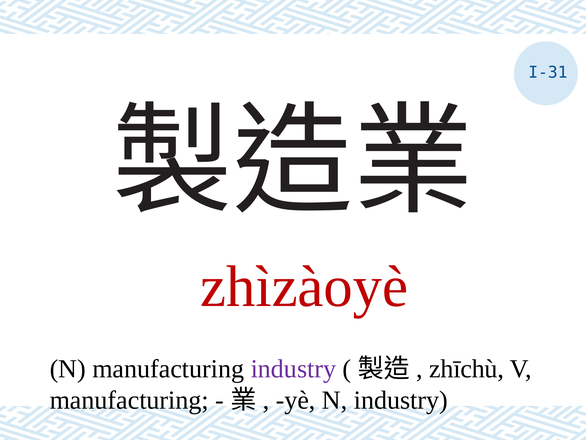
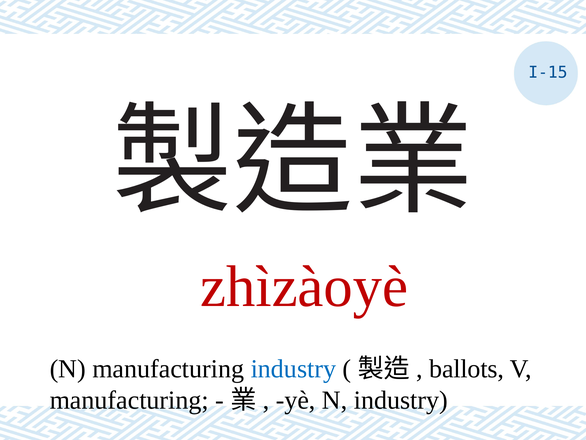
I-31: I-31 -> I-15
industry at (293, 368) colour: purple -> blue
zhīchù: zhīchù -> ballots
